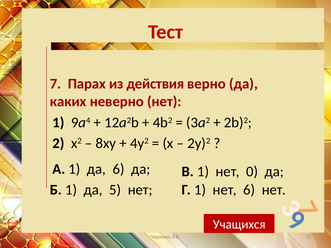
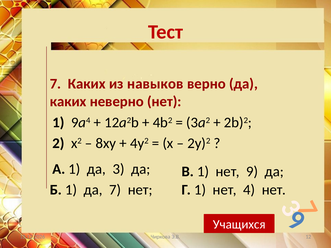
7 Парах: Парах -> Каких
действия: действия -> навыков
да 6: 6 -> 3
нет 0: 0 -> 9
да 5: 5 -> 7
нет 6: 6 -> 4
